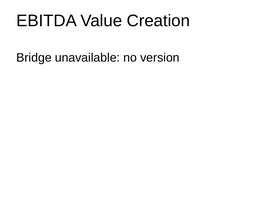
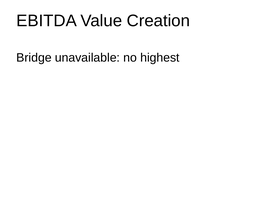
version: version -> highest
